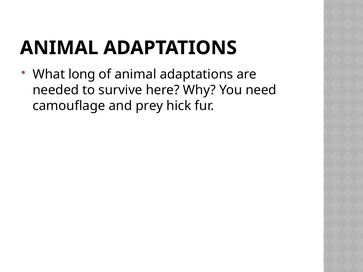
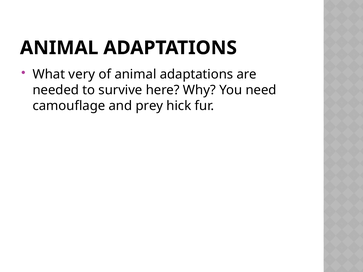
long: long -> very
